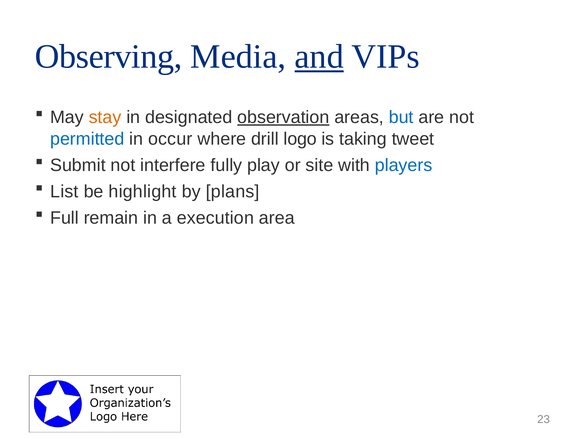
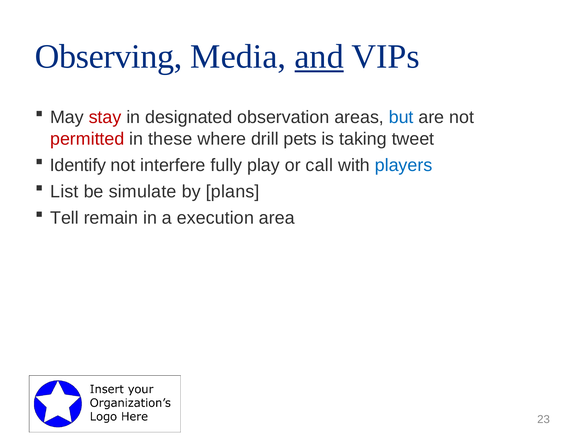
stay colour: orange -> red
observation underline: present -> none
permitted colour: blue -> red
occur: occur -> these
logo: logo -> pets
Submit: Submit -> Identify
site: site -> call
highlight: highlight -> simulate
Full: Full -> Tell
